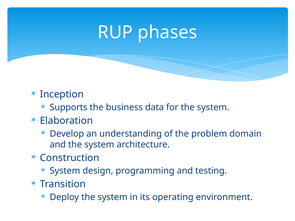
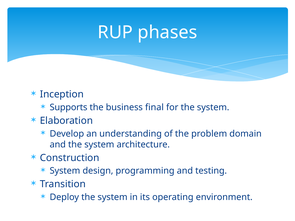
data: data -> final
